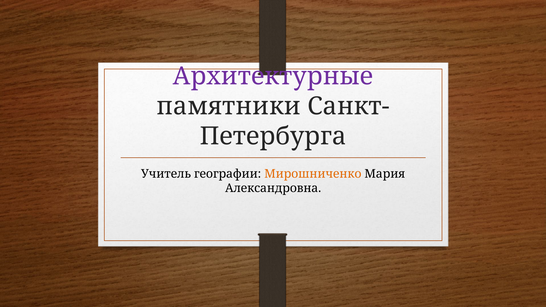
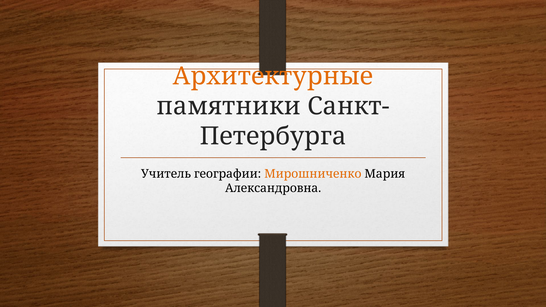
Архитектурные colour: purple -> orange
